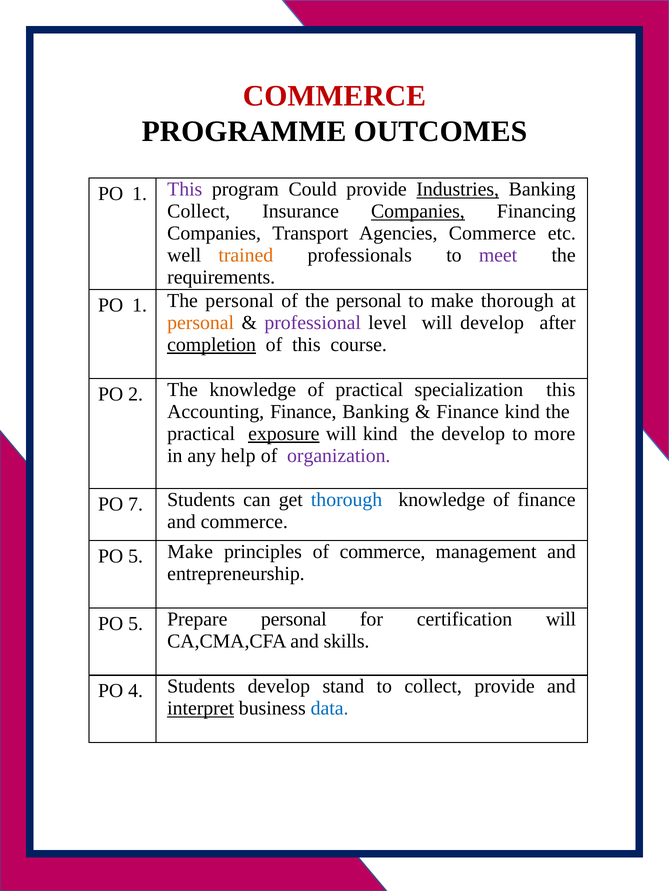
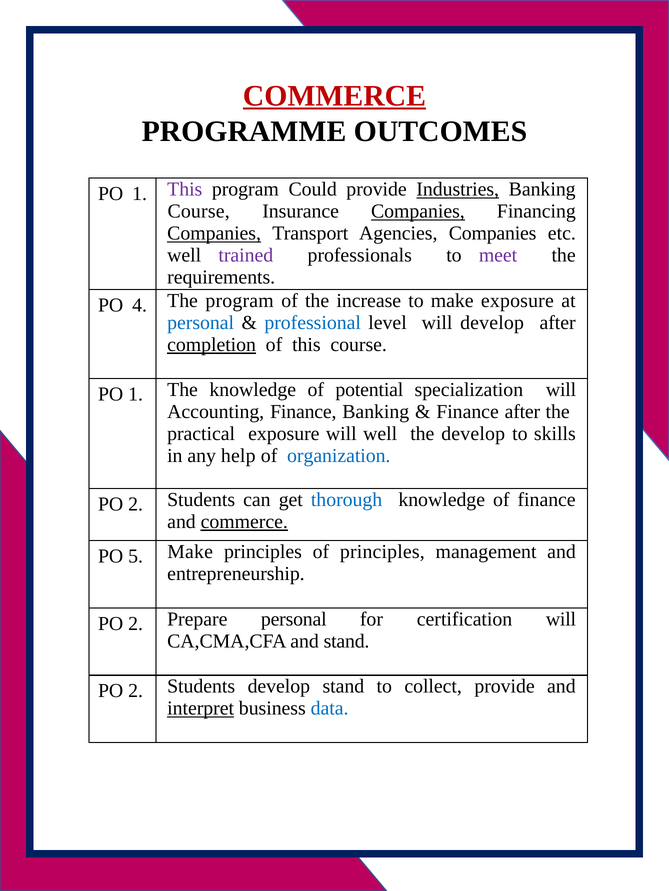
COMMERCE at (334, 96) underline: none -> present
Collect at (199, 212): Collect -> Course
Companies at (214, 234) underline: none -> present
Agencies Commerce: Commerce -> Companies
trained colour: orange -> purple
1 at (140, 306): 1 -> 4
personal at (240, 301): personal -> program
of the personal: personal -> increase
make thorough: thorough -> exposure
personal at (201, 323) colour: orange -> blue
professional colour: purple -> blue
2 at (136, 395): 2 -> 1
of practical: practical -> potential
specialization this: this -> will
Finance kind: kind -> after
exposure at (284, 434) underline: present -> none
will kind: kind -> well
more: more -> skills
organization colour: purple -> blue
7 at (136, 505): 7 -> 2
commerce at (244, 522) underline: none -> present
of commerce: commerce -> principles
5 at (136, 624): 5 -> 2
and skills: skills -> stand
4 at (136, 692): 4 -> 2
